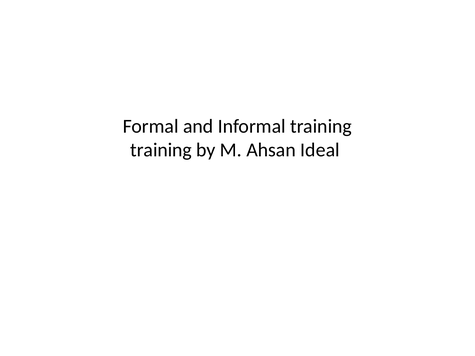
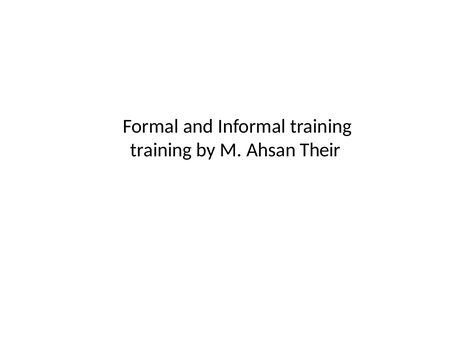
Ideal: Ideal -> Their
